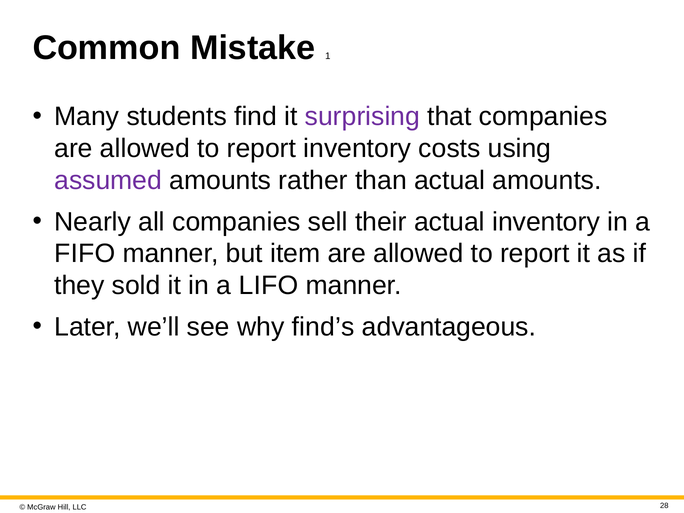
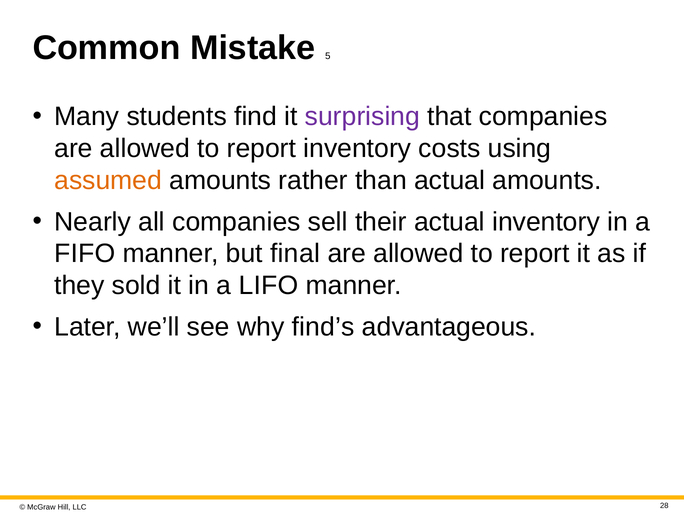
1: 1 -> 5
assumed colour: purple -> orange
item: item -> final
